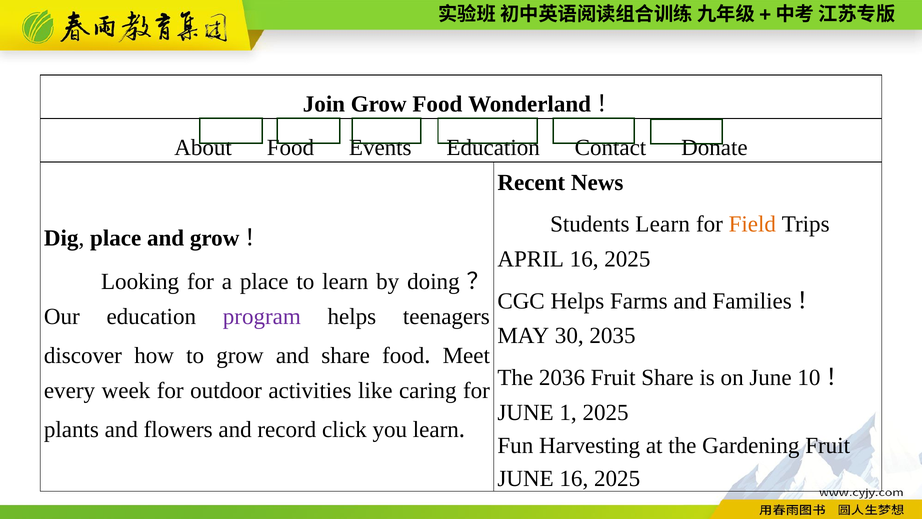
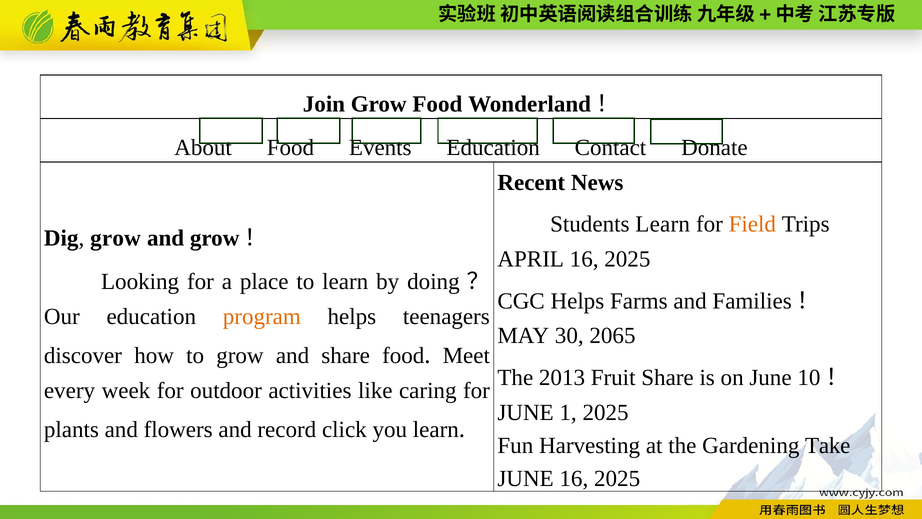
Dig place: place -> grow
program colour: purple -> orange
2035: 2035 -> 2065
2036: 2036 -> 2013
Gardening Fruit: Fruit -> Take
